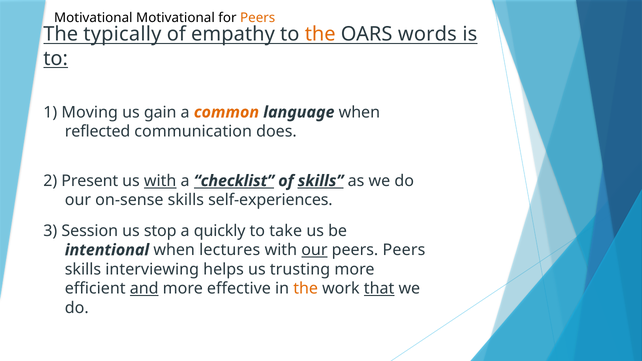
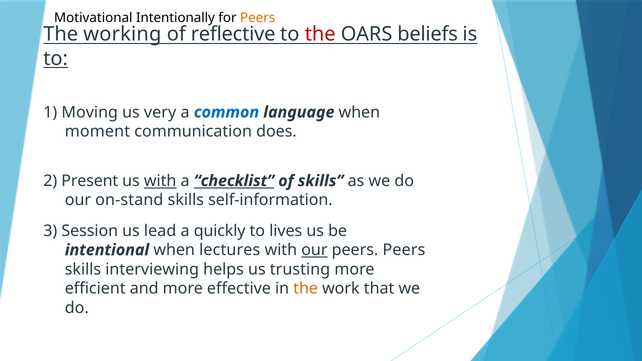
Motivational Motivational: Motivational -> Intentionally
typically: typically -> working
empathy: empathy -> reflective
the at (320, 34) colour: orange -> red
words: words -> beliefs
gain: gain -> very
common colour: orange -> blue
reflected: reflected -> moment
skills at (321, 181) underline: present -> none
on-sense: on-sense -> on-stand
self-experiences: self-experiences -> self-information
stop: stop -> lead
take: take -> lives
and underline: present -> none
that underline: present -> none
